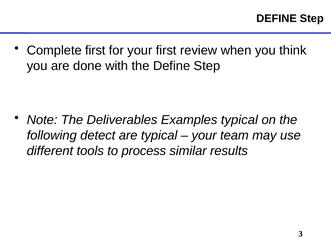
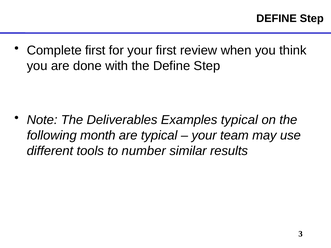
detect: detect -> month
process: process -> number
